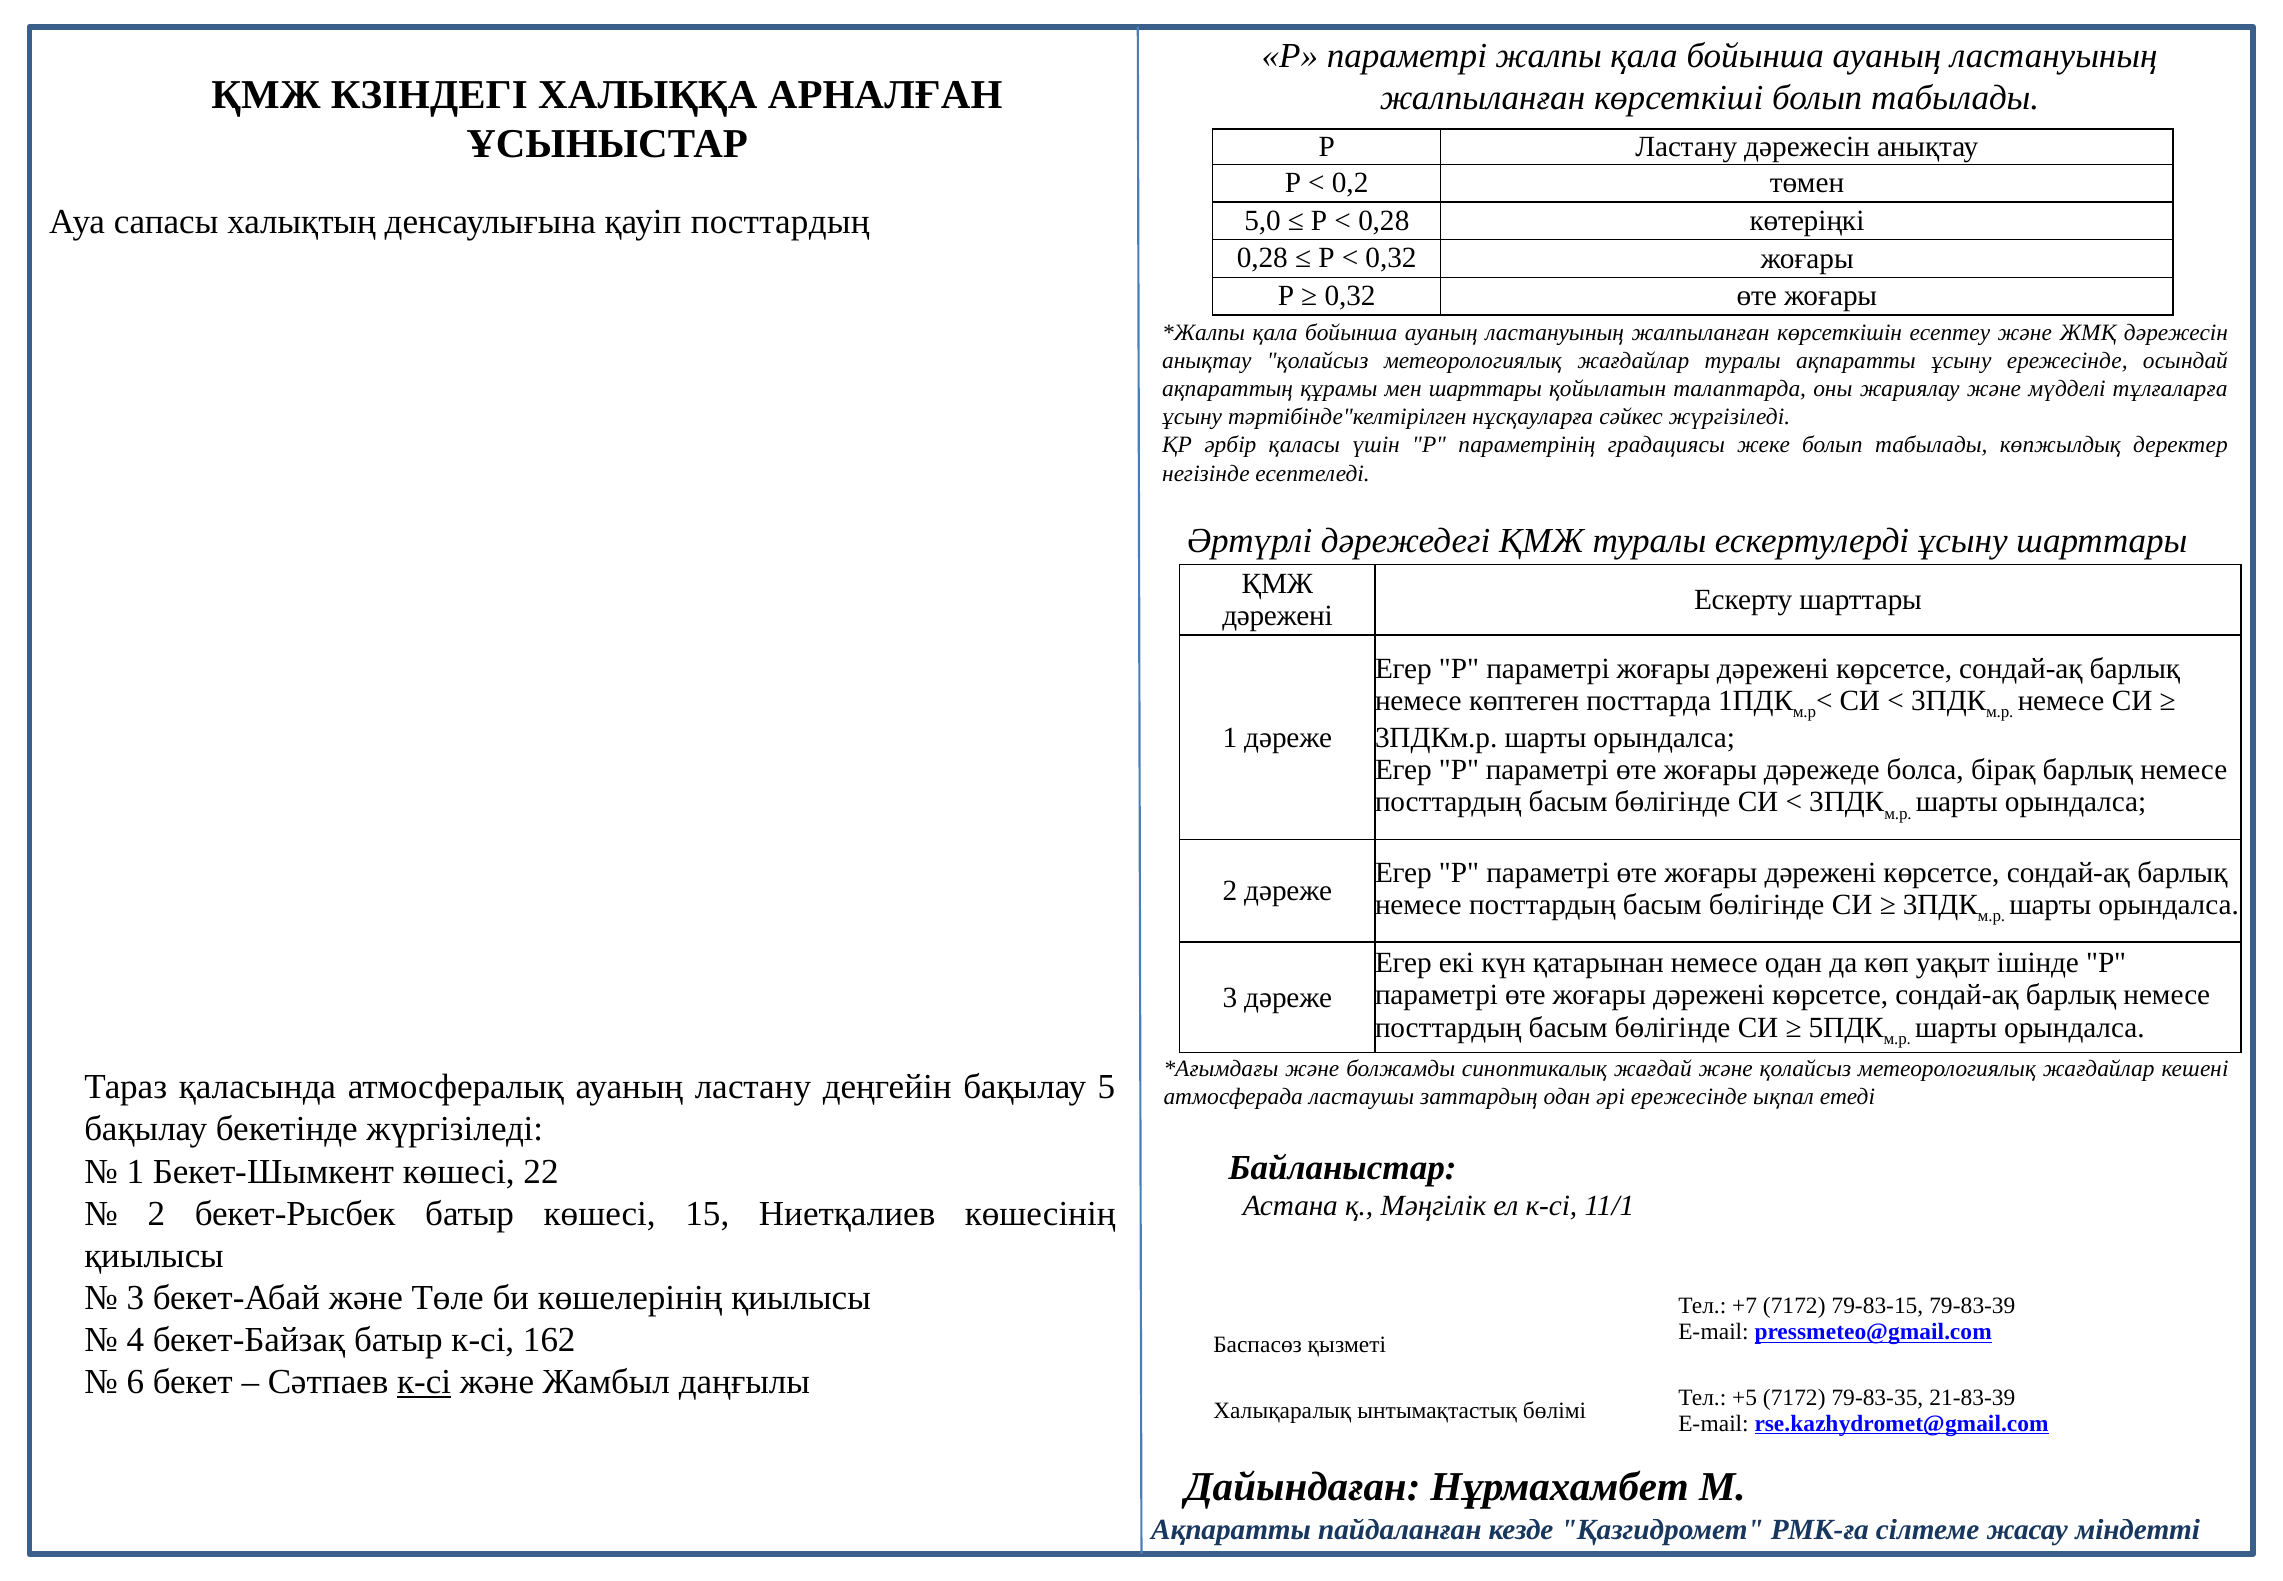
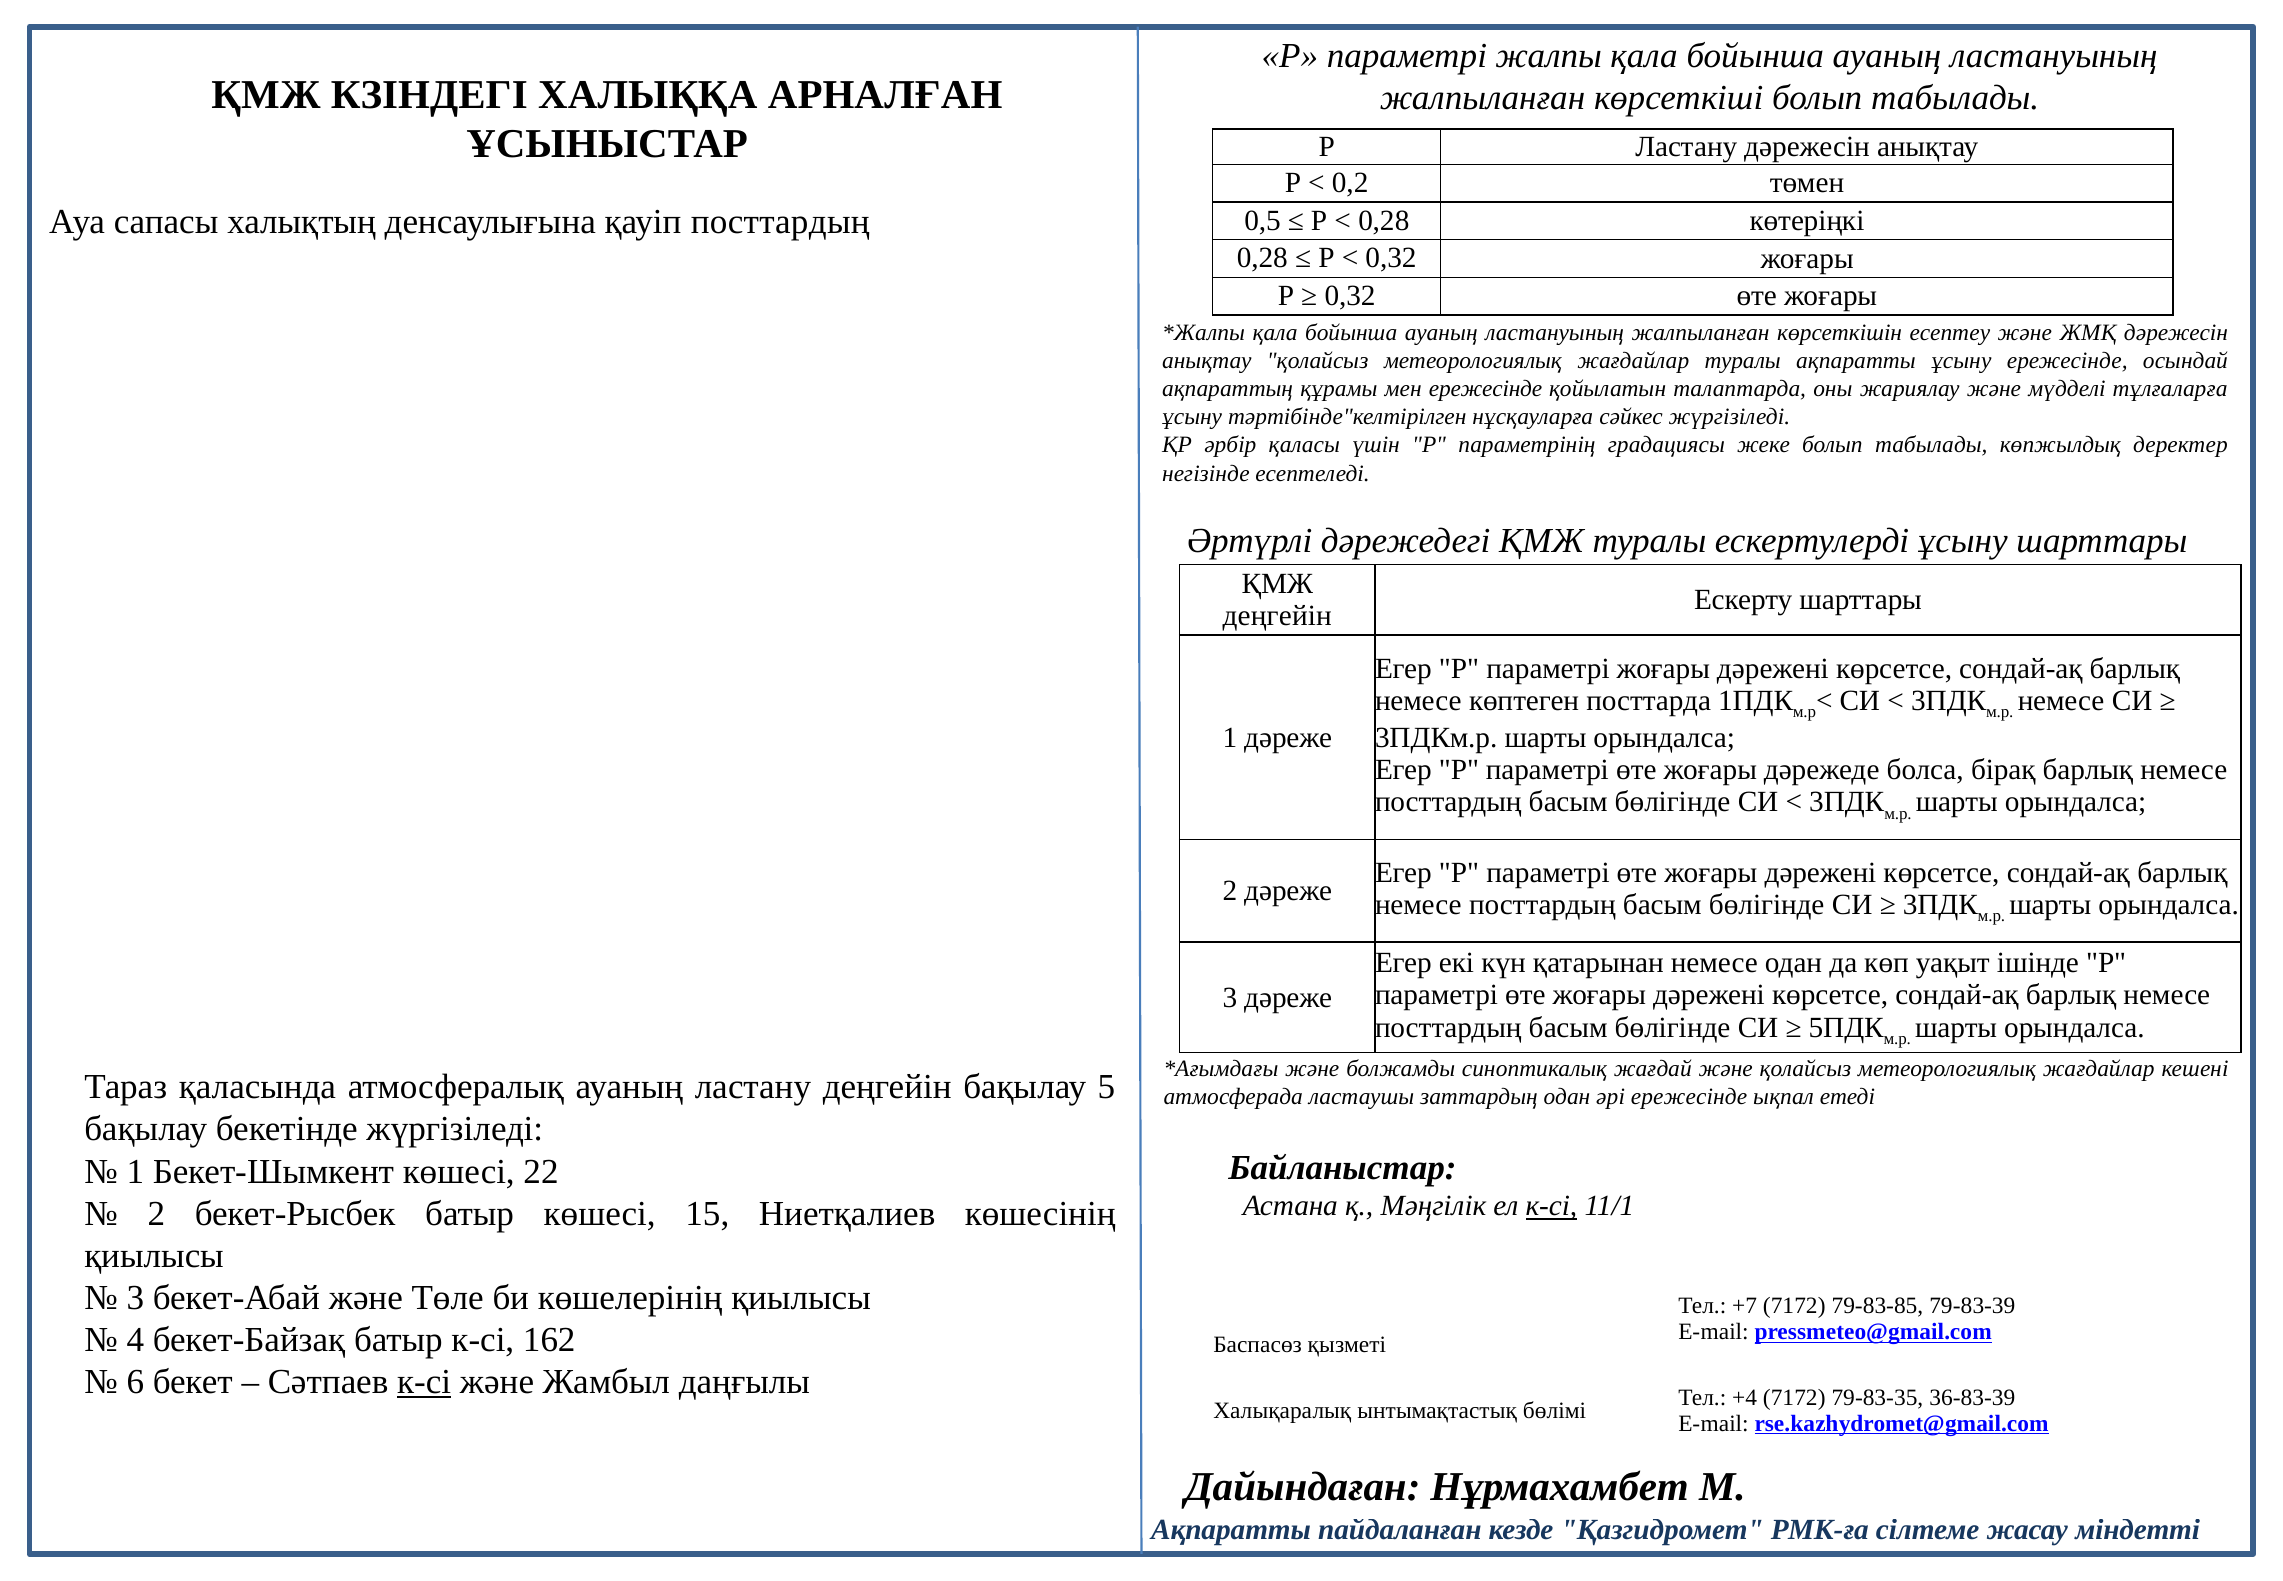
5,0: 5,0 -> 0,5
мен шарттары: шарттары -> ережесінде
дәрежені at (1277, 616): дәрежені -> деңгейін
к-сі at (1551, 1206) underline: none -> present
79-83-15: 79-83-15 -> 79-83-85
+5: +5 -> +4
21-83-39: 21-83-39 -> 36-83-39
